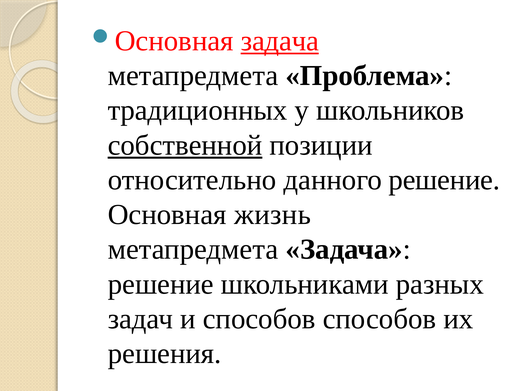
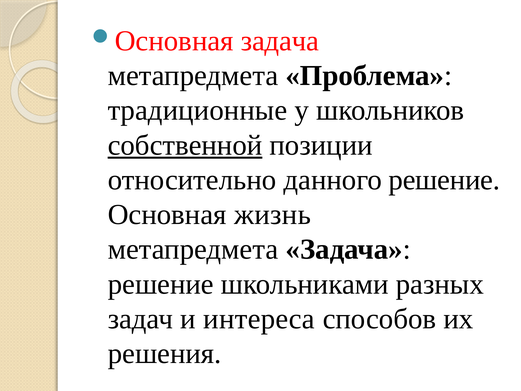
задача at (280, 41) underline: present -> none
традиционных: традиционных -> традиционные
и способов: способов -> интереса
